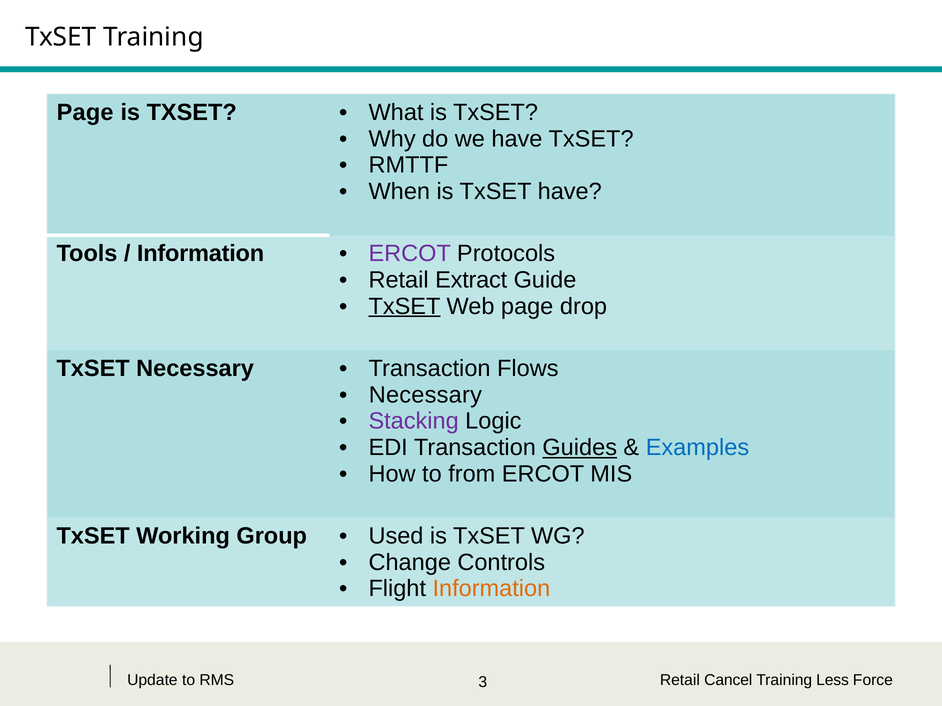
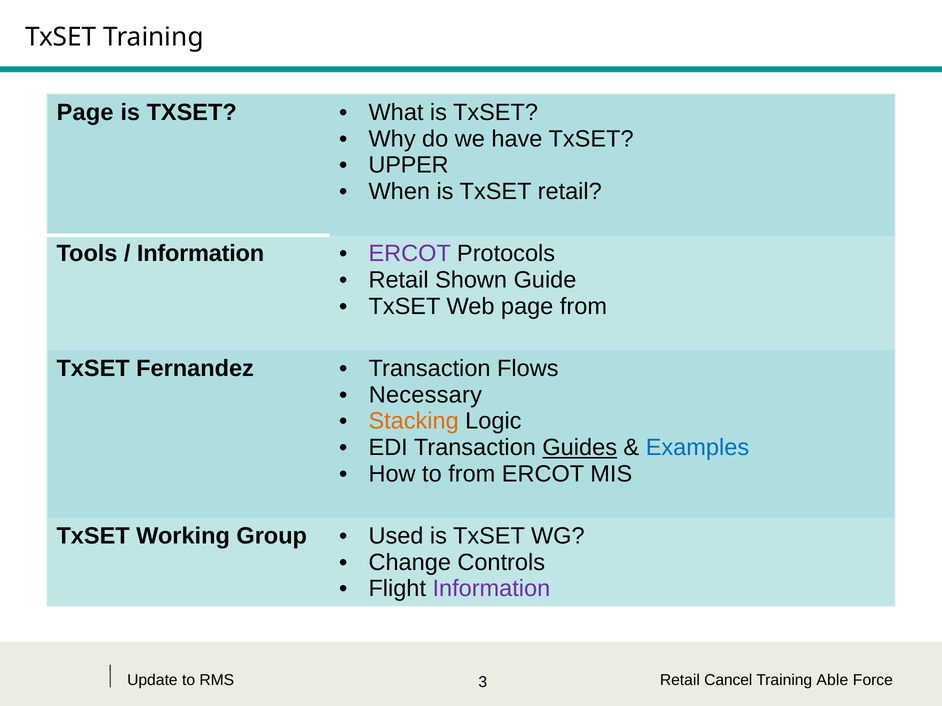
RMTTF: RMTTF -> UPPER
TxSET have: have -> retail
Extract: Extract -> Shown
TxSET at (404, 307) underline: present -> none
page drop: drop -> from
TxSET Necessary: Necessary -> Fernandez
Stacking colour: purple -> orange
Information at (491, 589) colour: orange -> purple
Less: Less -> Able
